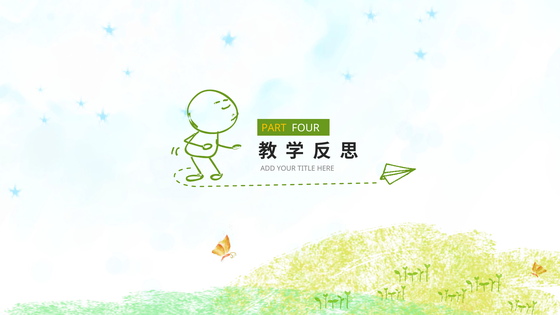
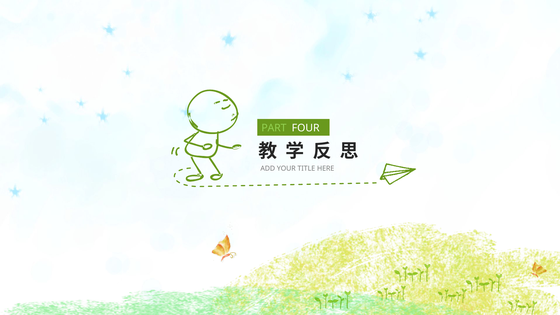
PART colour: yellow -> light green
